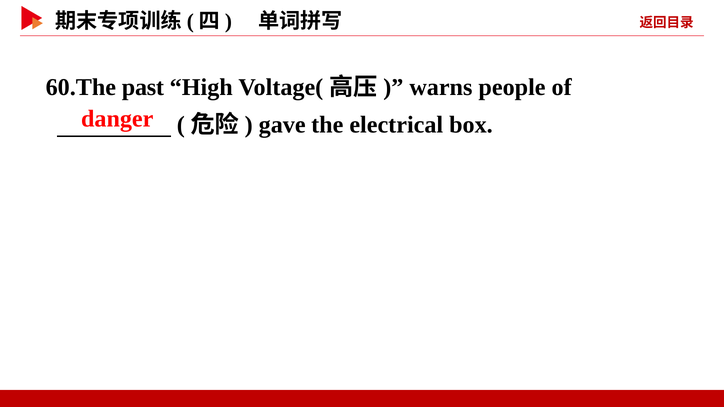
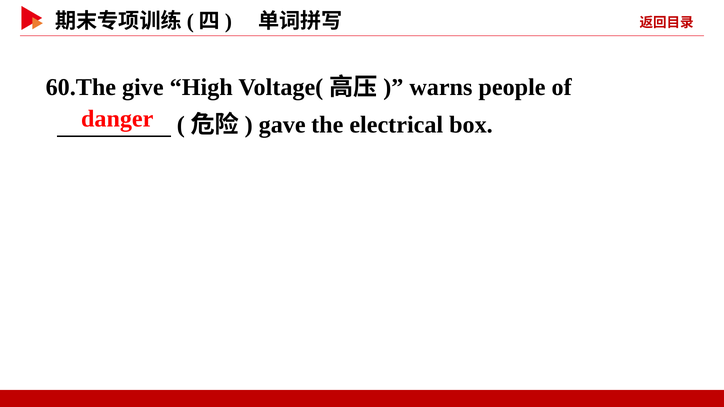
past: past -> give
